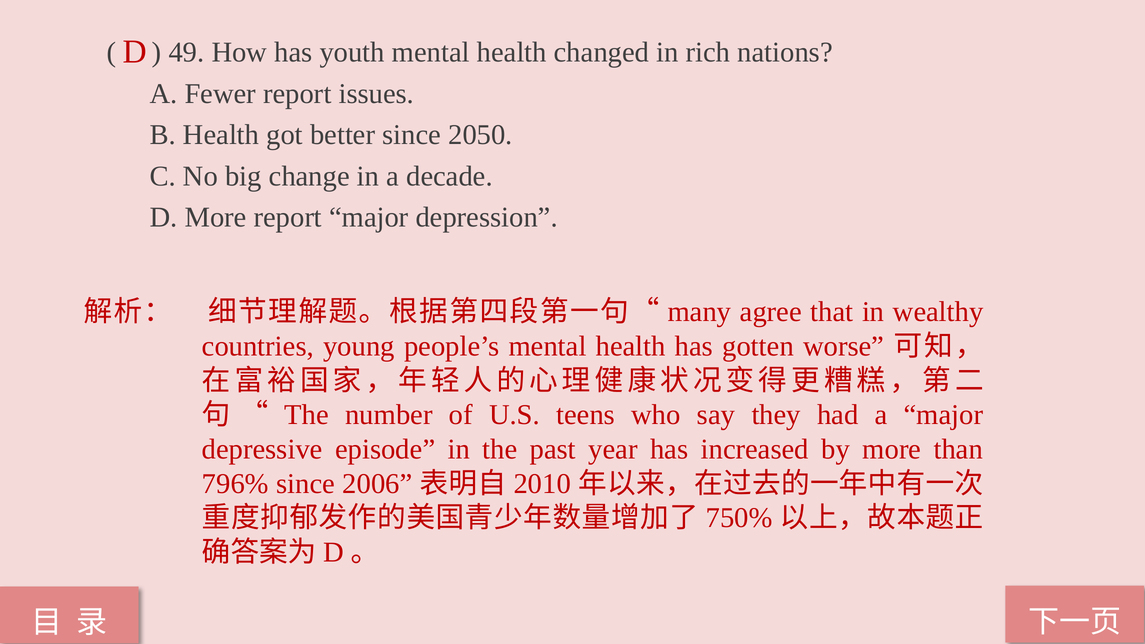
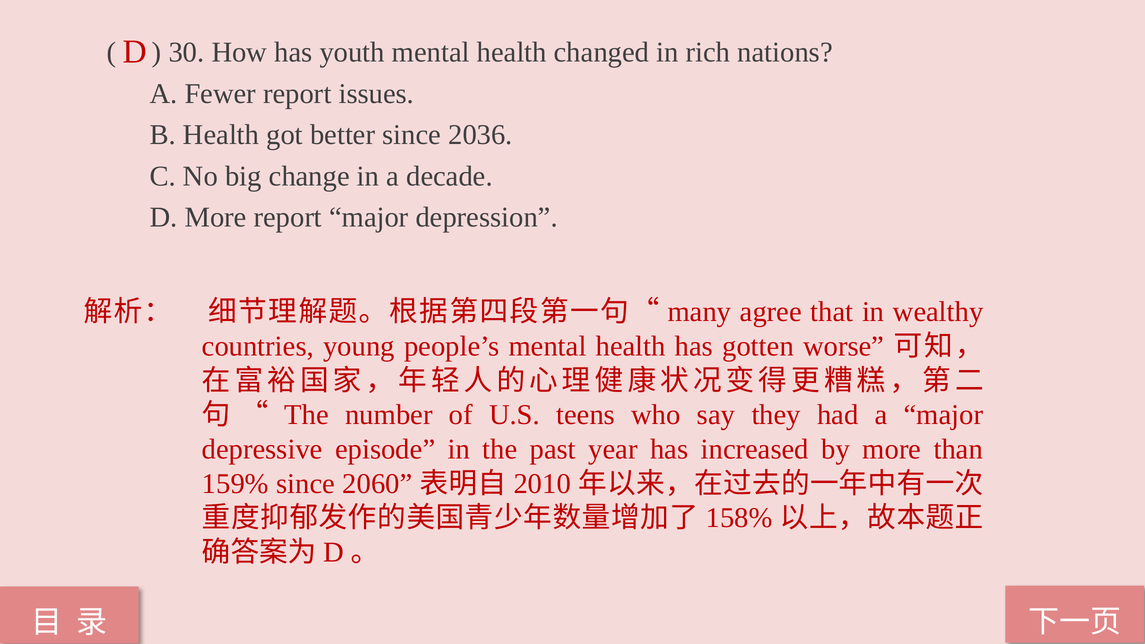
49: 49 -> 30
2050: 2050 -> 2036
796%: 796% -> 159%
2006: 2006 -> 2060
750%: 750% -> 158%
